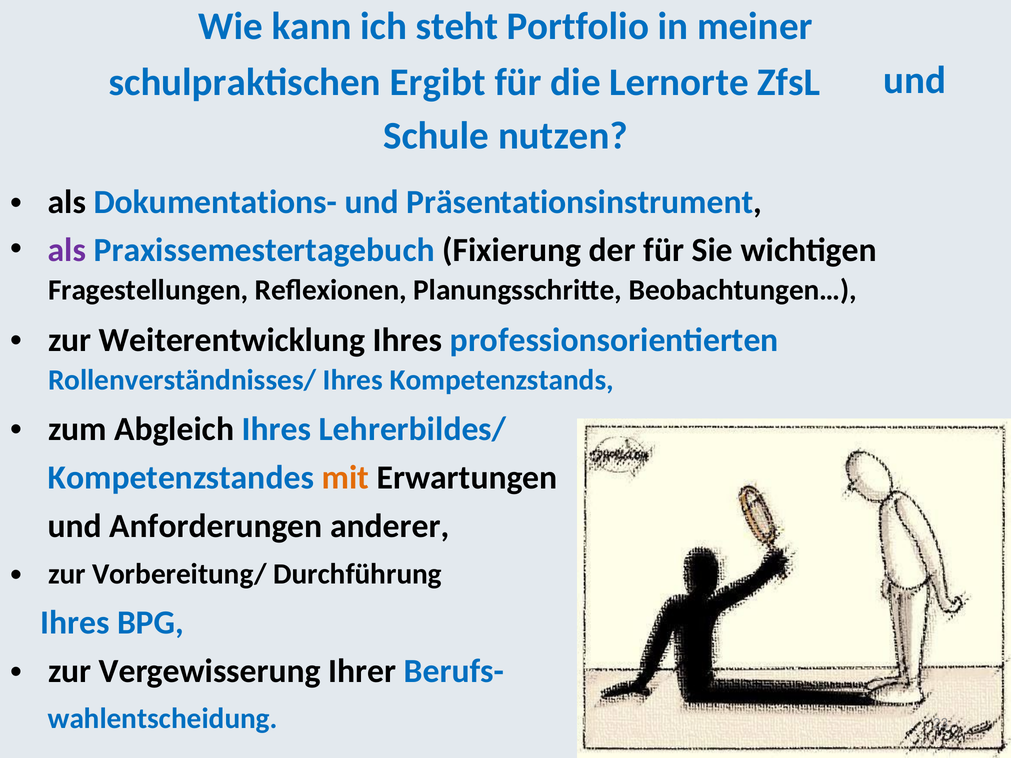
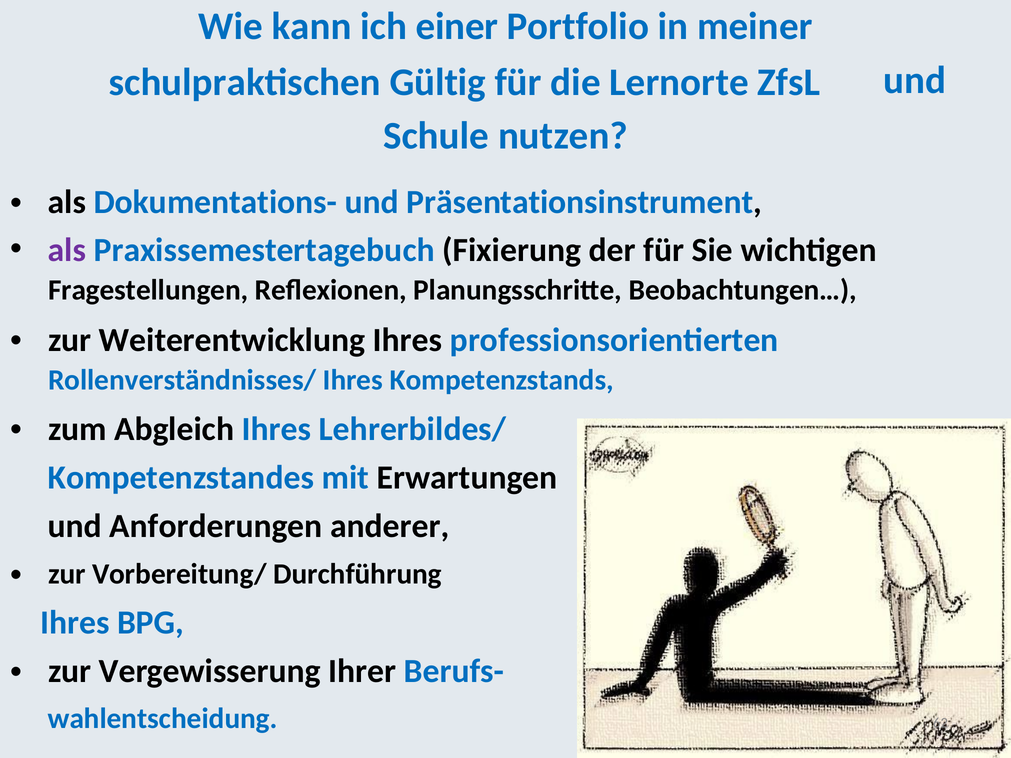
steht: steht -> einer
Ergibt: Ergibt -> Gültig
mit colour: orange -> blue
23: 23 -> 62
